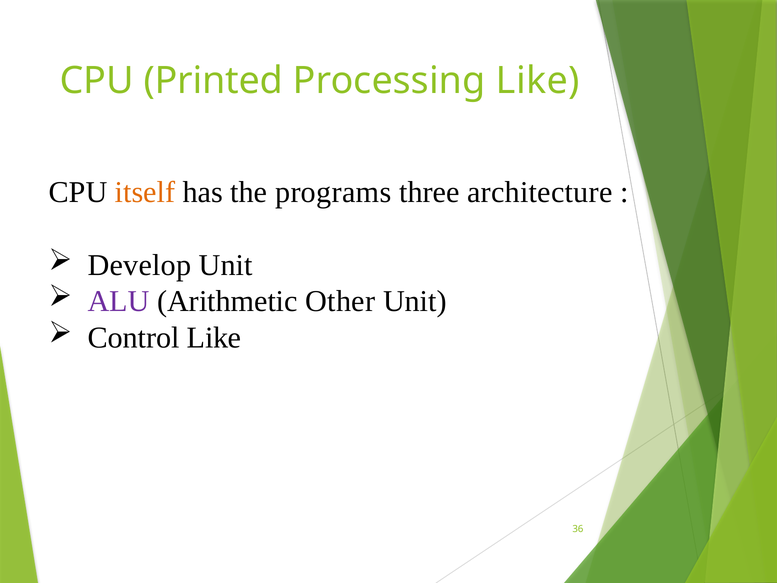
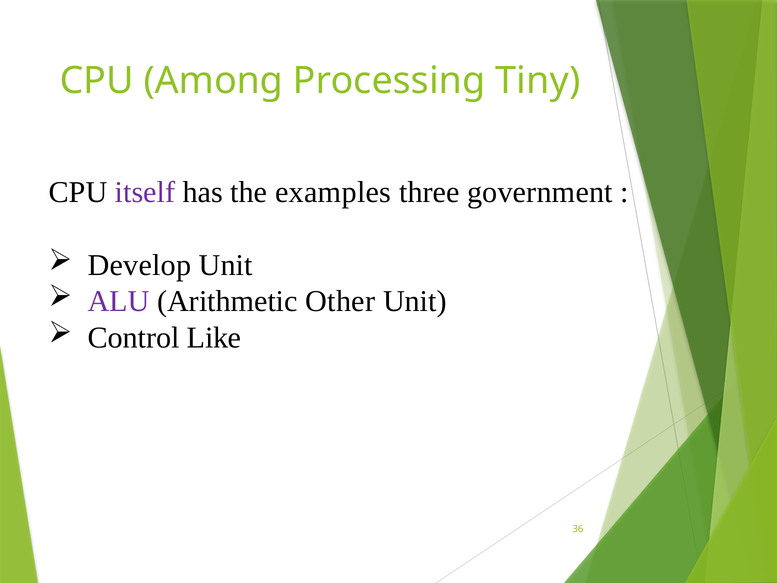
Printed: Printed -> Among
Processing Like: Like -> Tiny
itself colour: orange -> purple
programs: programs -> examples
architecture: architecture -> government
